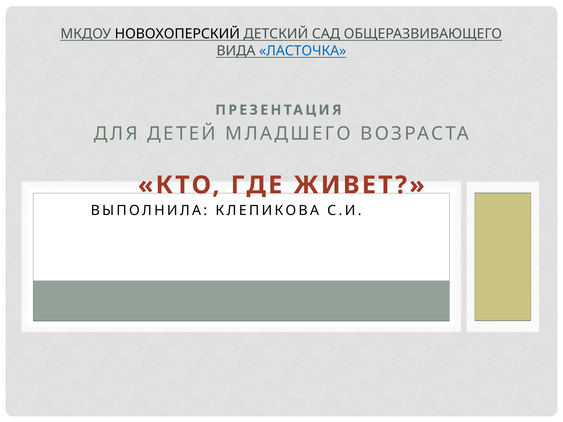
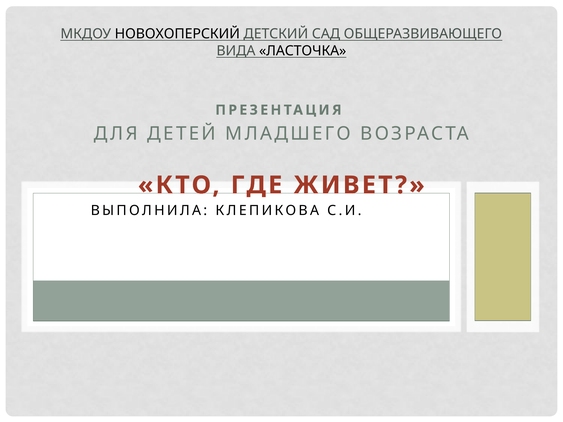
ЛАСТОЧКА colour: blue -> black
